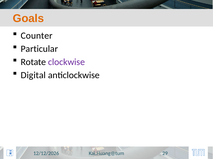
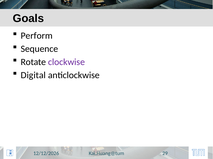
Goals colour: orange -> black
Counter: Counter -> Perform
Particular: Particular -> Sequence
